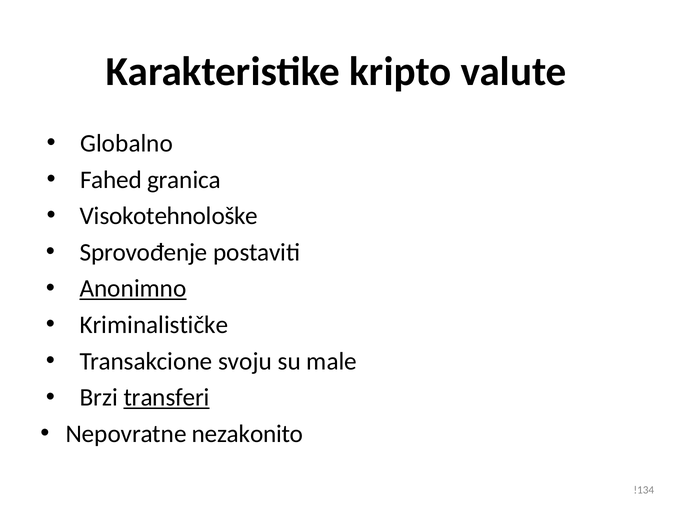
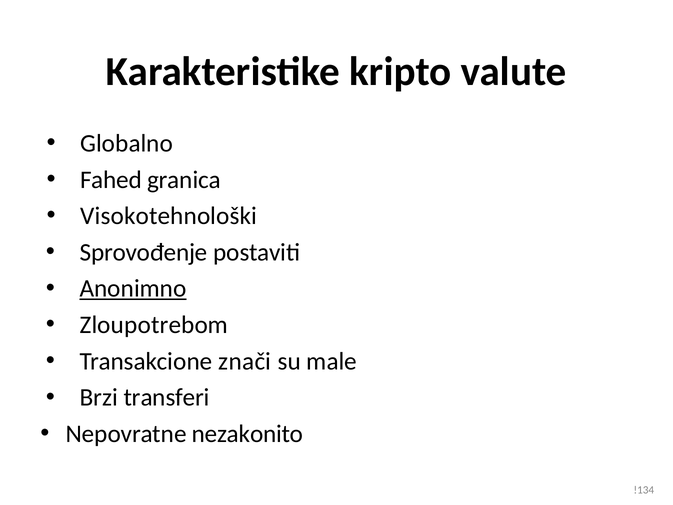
Visokotehnološke: Visokotehnološke -> Visokotehnološki
Kriminalističke: Kriminalističke -> Zloupotrebom
svoju: svoju -> znači
transferi underline: present -> none
